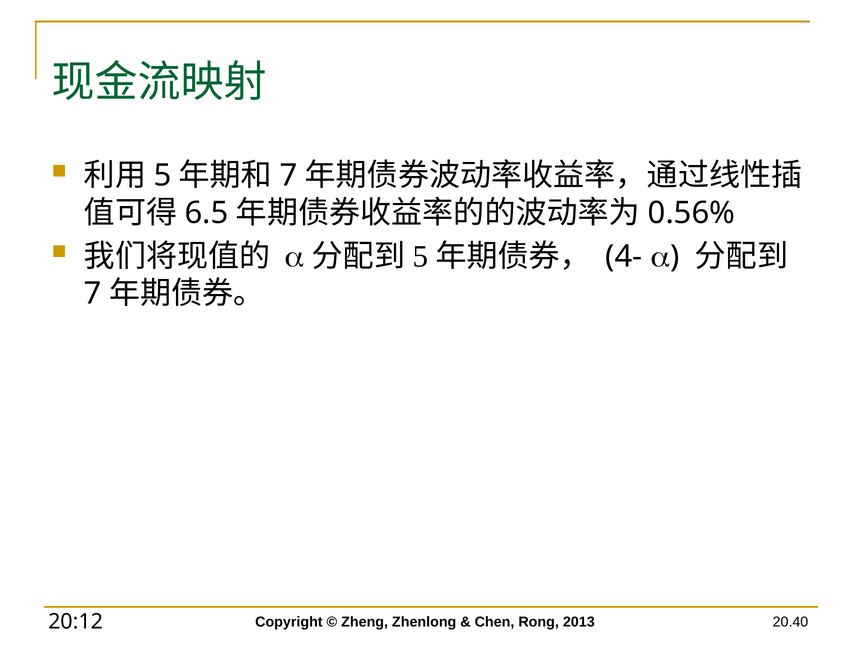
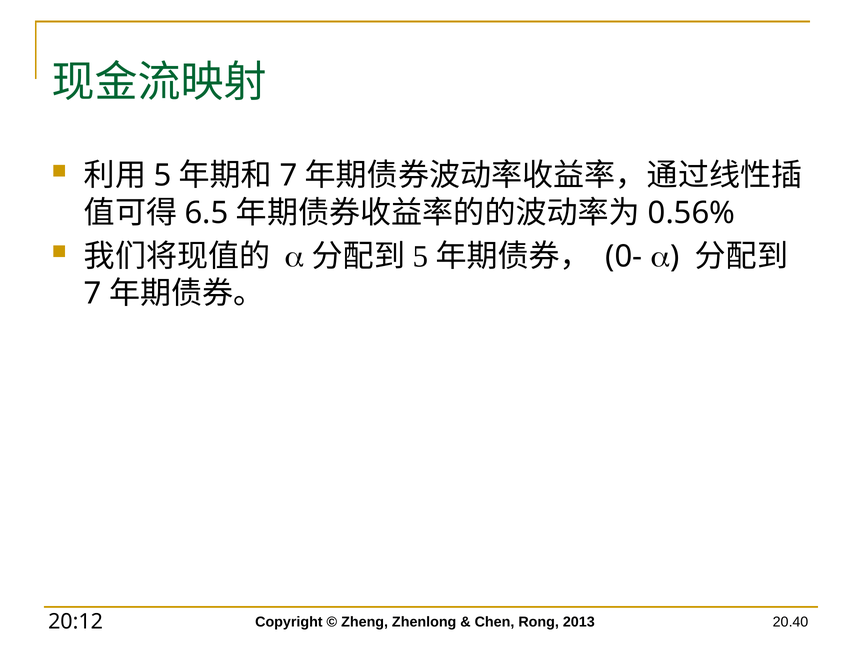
4-: 4- -> 0-
